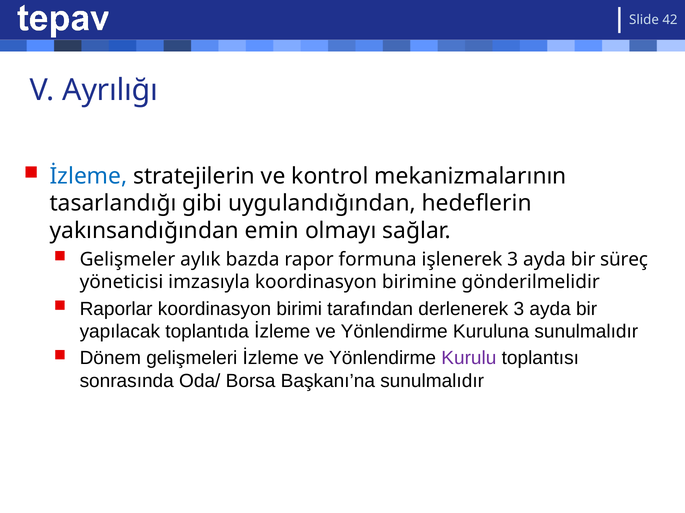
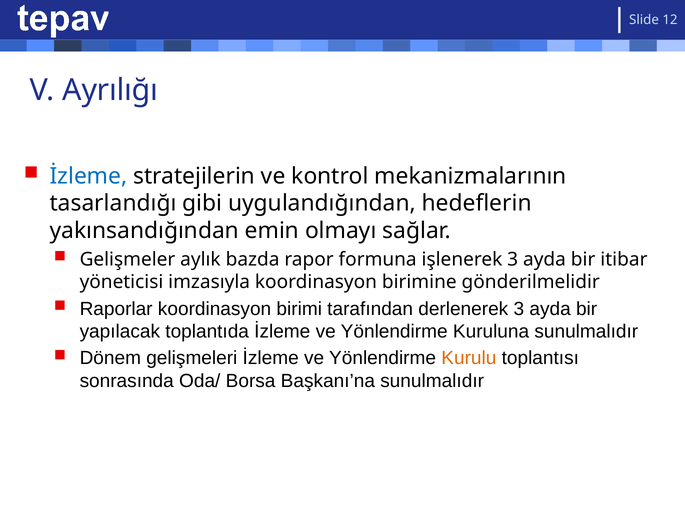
42: 42 -> 12
süreç: süreç -> itibar
Kurulu colour: purple -> orange
